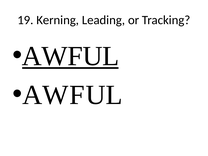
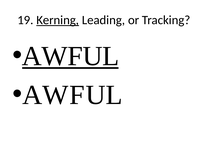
Kerning underline: none -> present
